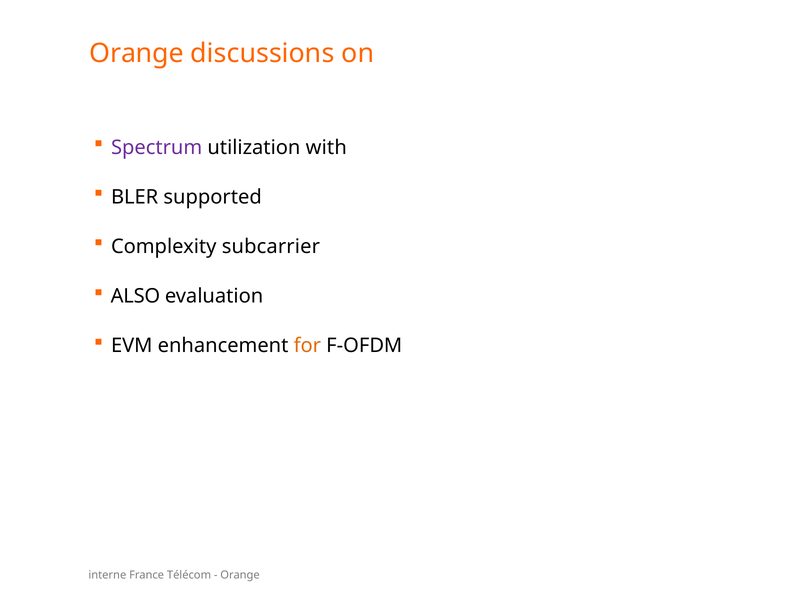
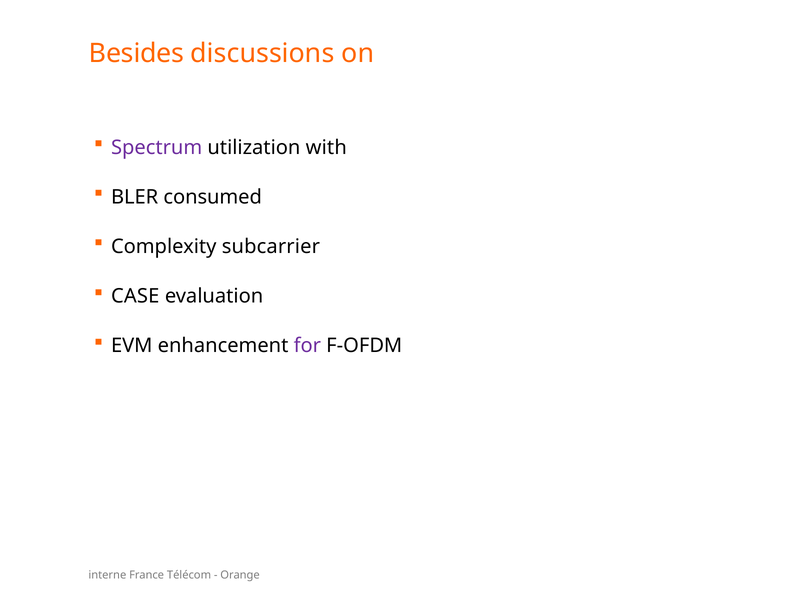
Orange at (137, 53): Orange -> Besides
supported: supported -> consumed
ALSO: ALSO -> CASE
for colour: orange -> purple
